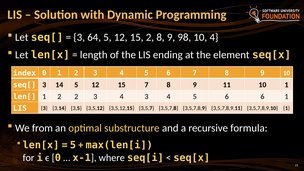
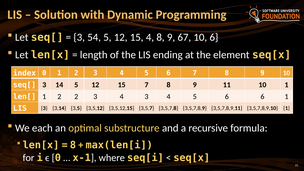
64: 64 -> 54
15 2: 2 -> 4
98: 98 -> 67
10 4: 4 -> 6
from: from -> each
5 at (73, 145): 5 -> 8
